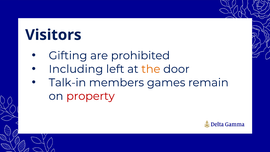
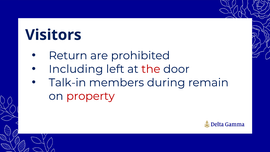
Gifting: Gifting -> Return
the colour: orange -> red
games: games -> during
